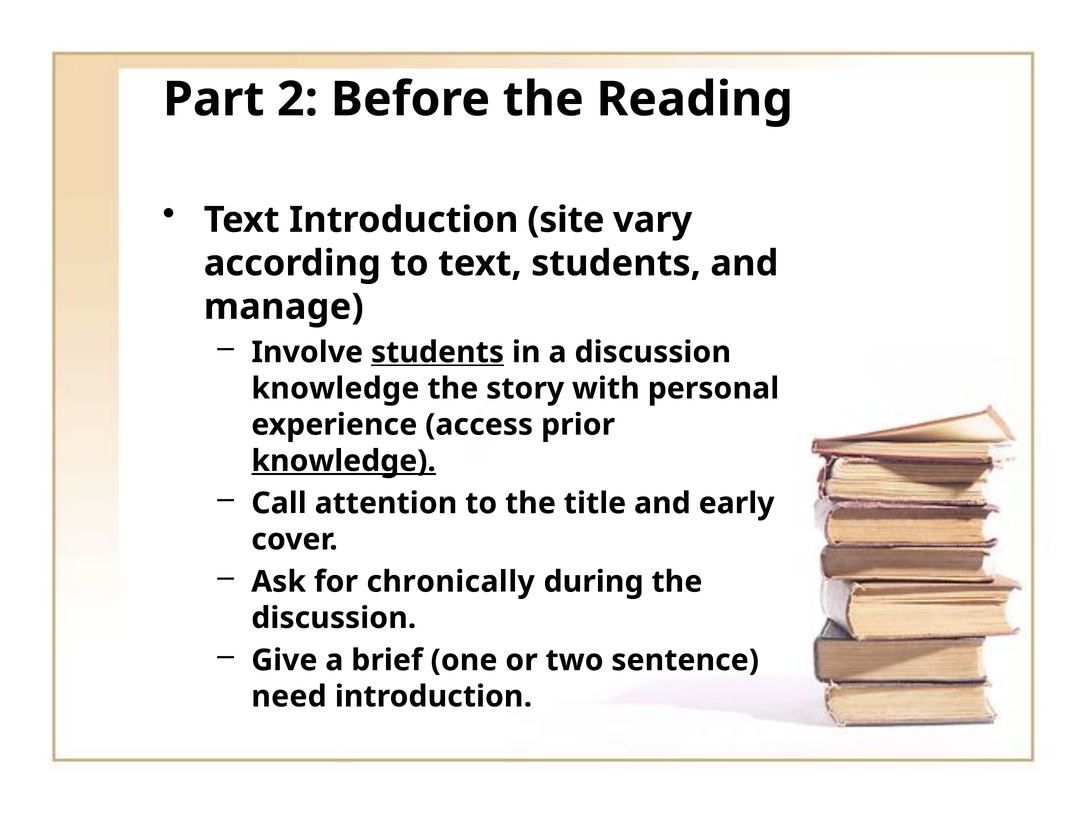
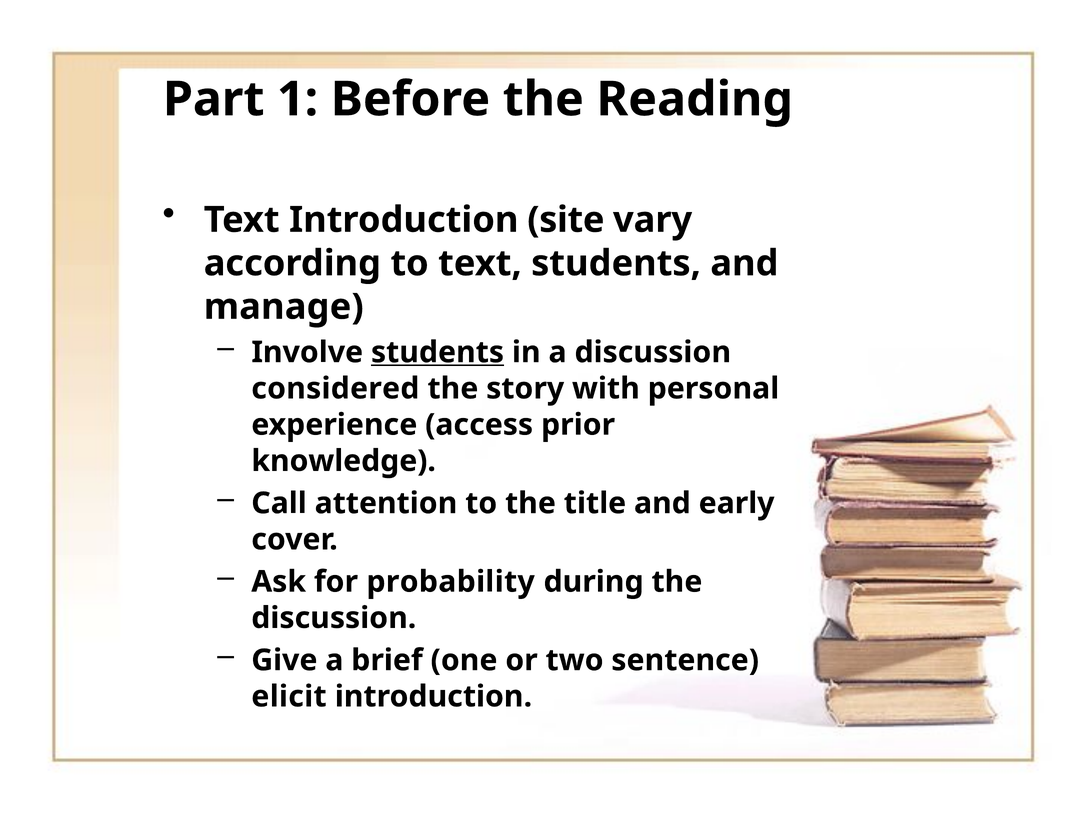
2: 2 -> 1
knowledge at (335, 389): knowledge -> considered
knowledge at (344, 461) underline: present -> none
chronically: chronically -> probability
need: need -> elicit
